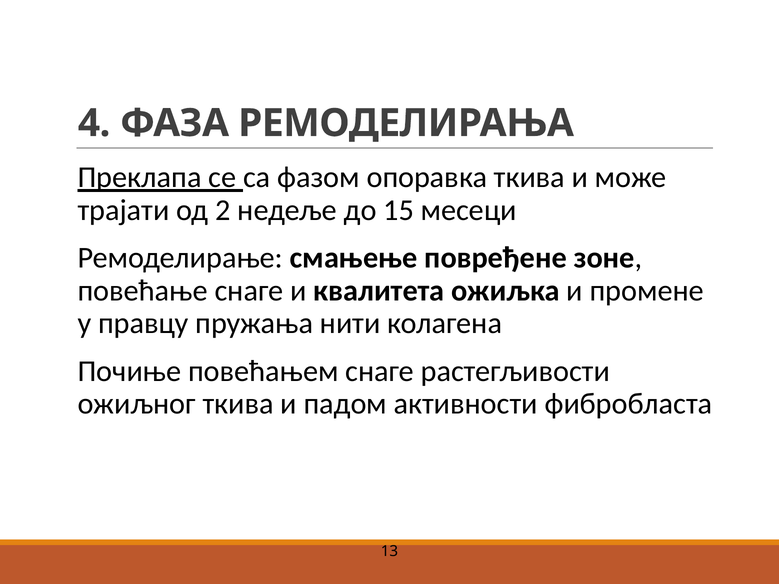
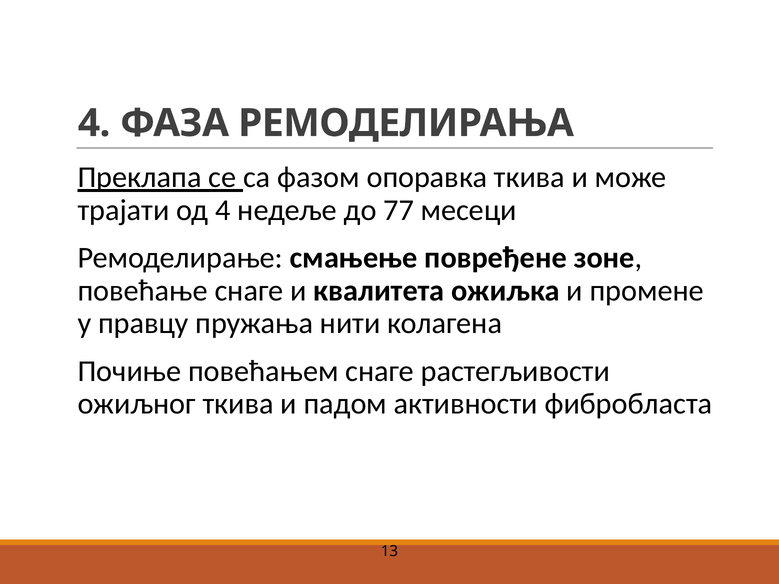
од 2: 2 -> 4
15: 15 -> 77
